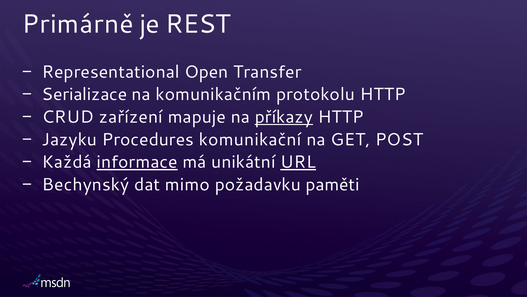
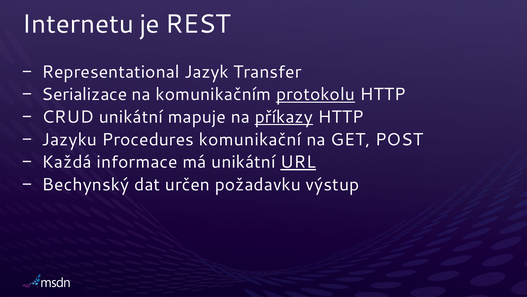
Primárně: Primárně -> Internetu
Open: Open -> Jazyk
protokolu underline: none -> present
CRUD zařízení: zařízení -> unikátní
informace underline: present -> none
mimo: mimo -> určen
paměti: paměti -> výstup
